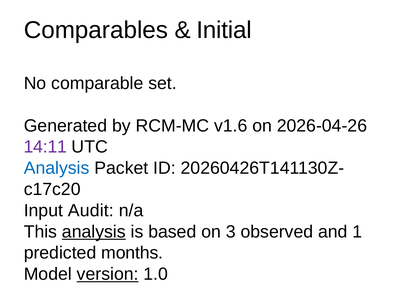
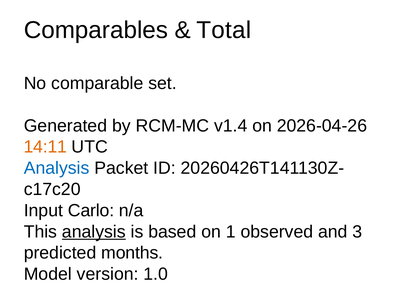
Initial: Initial -> Total
v1.6: v1.6 -> v1.4
14:11 colour: purple -> orange
Audit: Audit -> Carlo
3: 3 -> 1
1: 1 -> 3
version underline: present -> none
